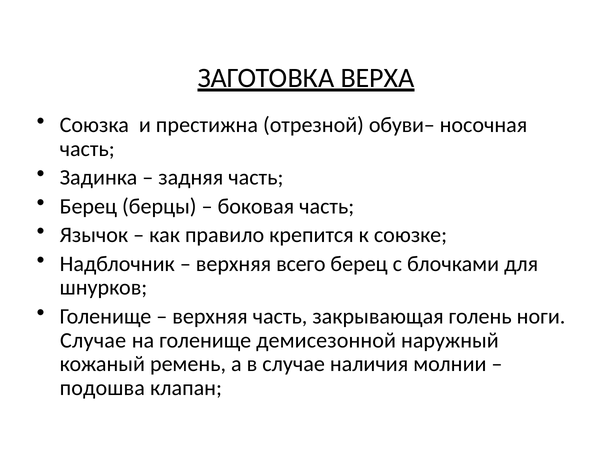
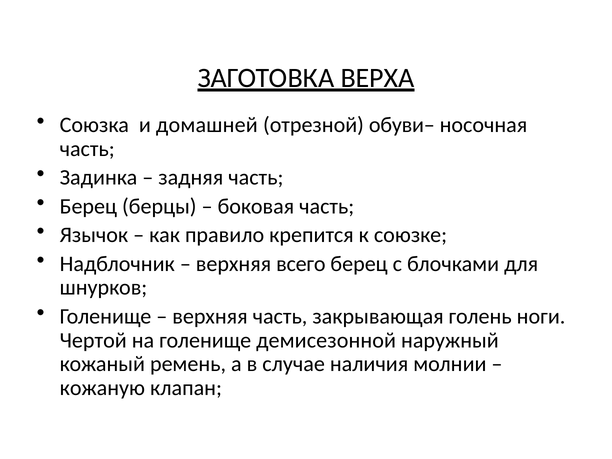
престижна: престижна -> домашней
Случае at (93, 340): Случае -> Чертой
подошва: подошва -> кожаную
